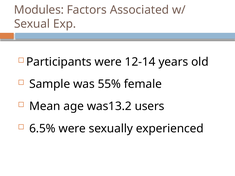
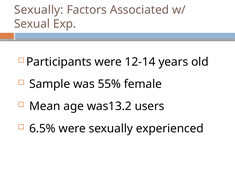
Modules at (39, 10): Modules -> Sexually
